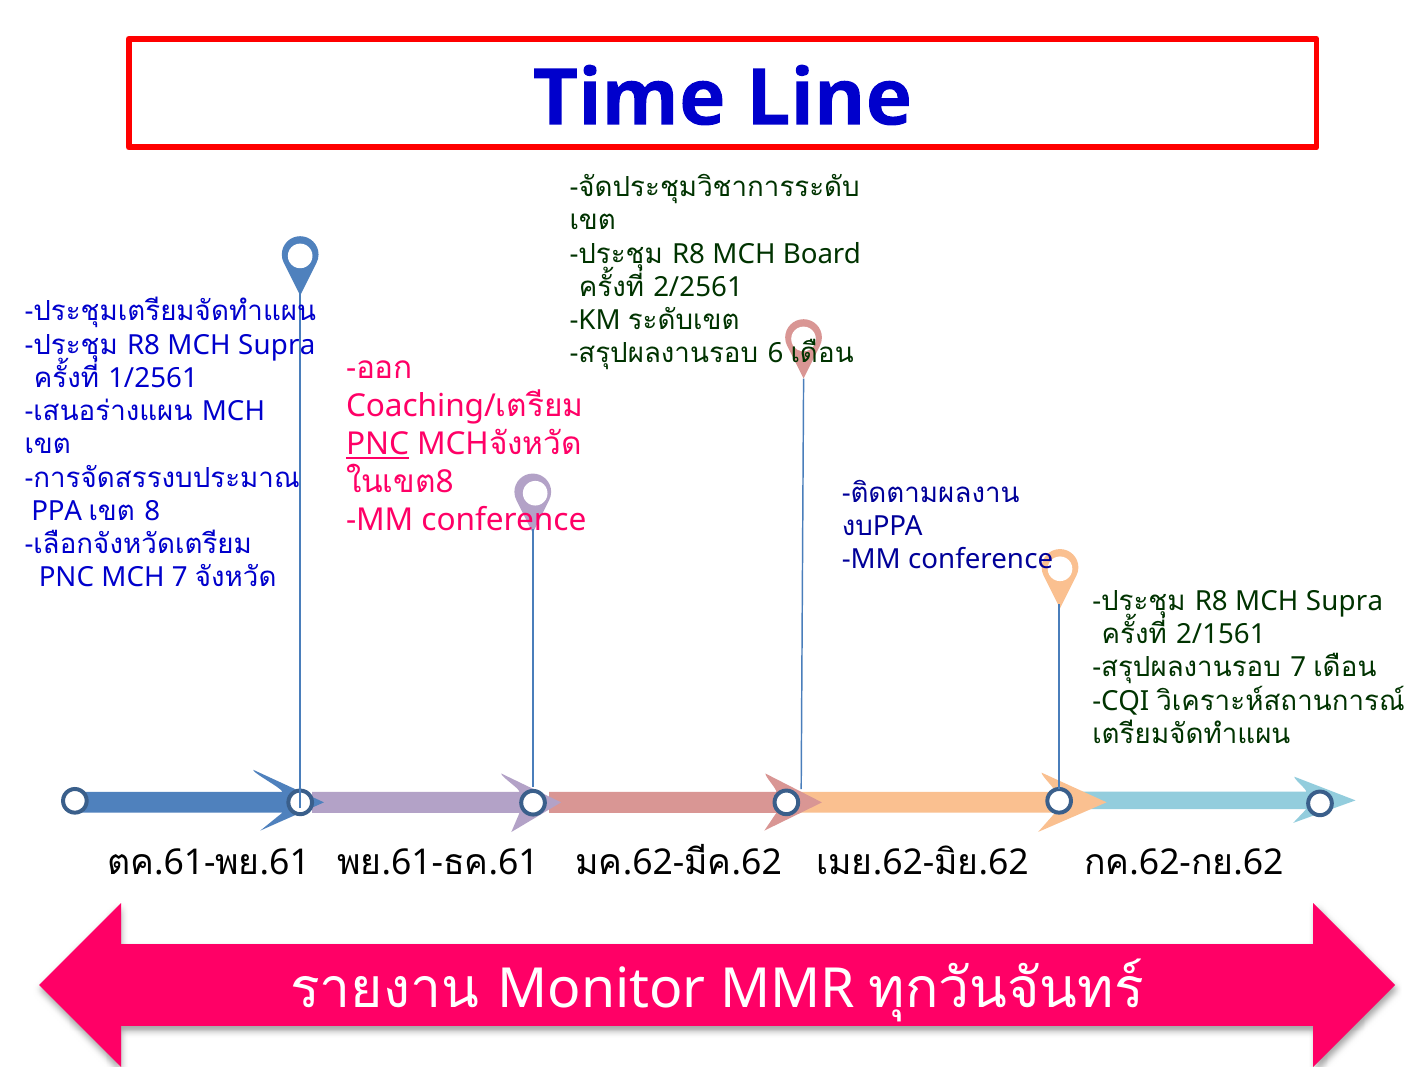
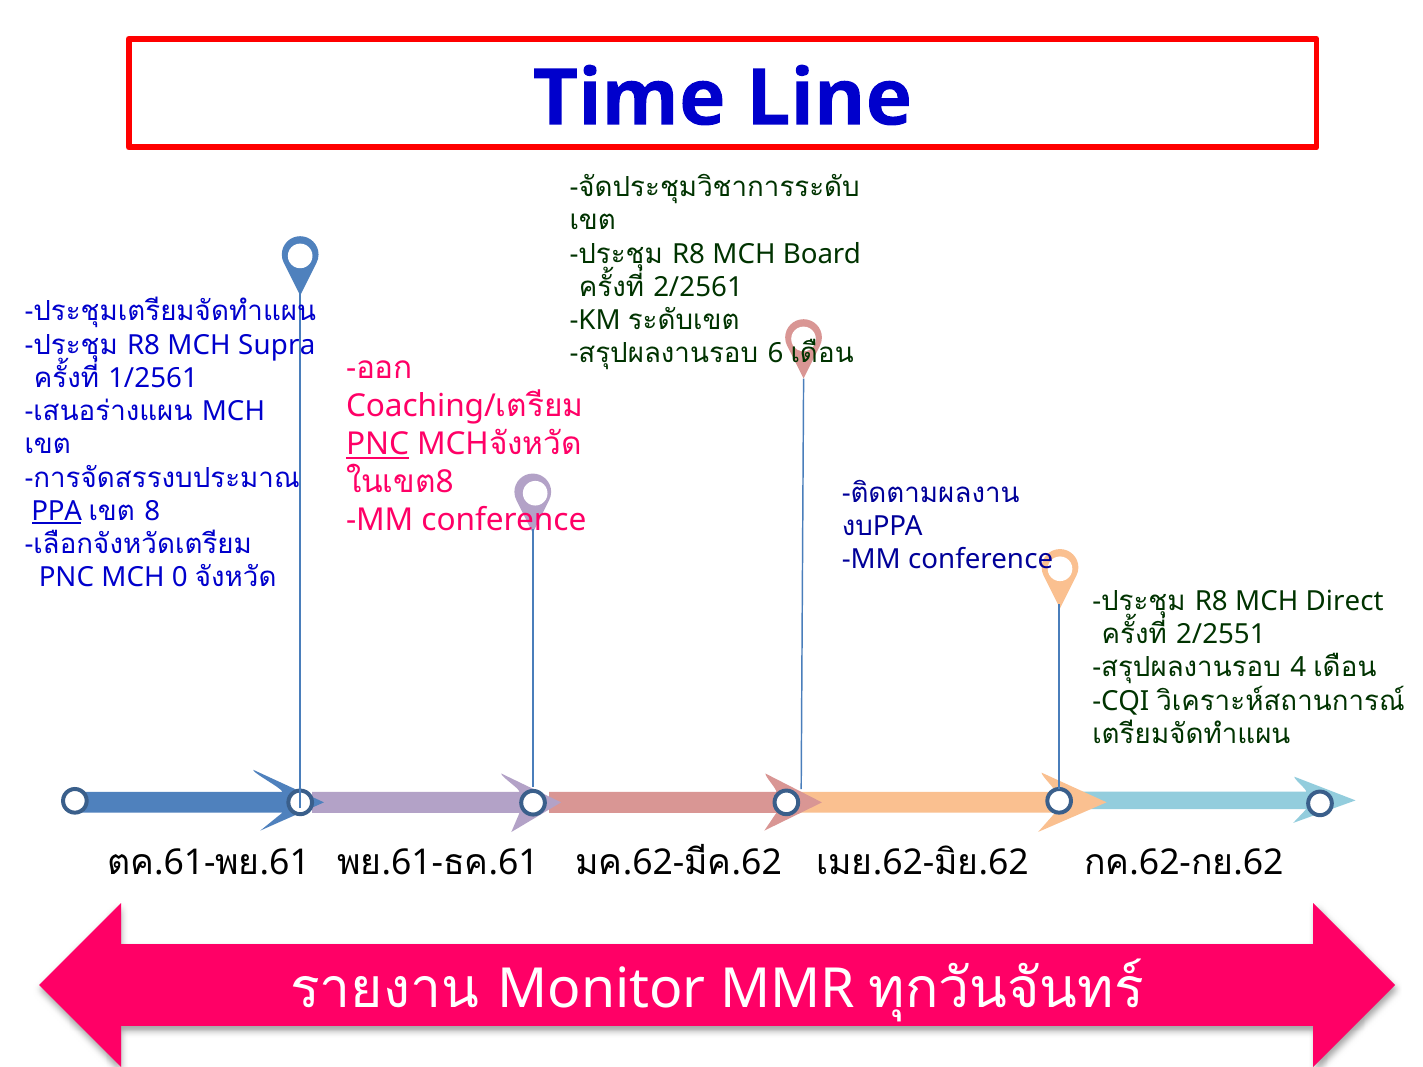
PPA underline: none -> present
MCH 7: 7 -> 0
Supra at (1344, 602): Supra -> Direct
2/1561: 2/1561 -> 2/2551
7 at (1298, 668): 7 -> 4
